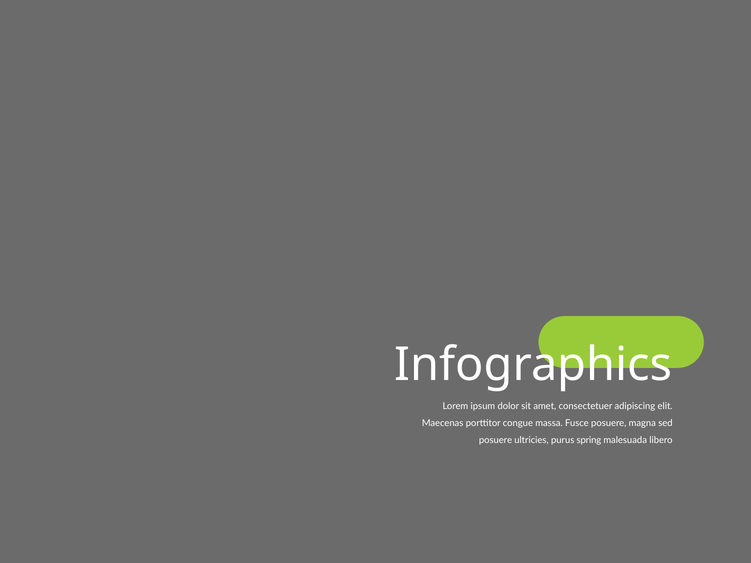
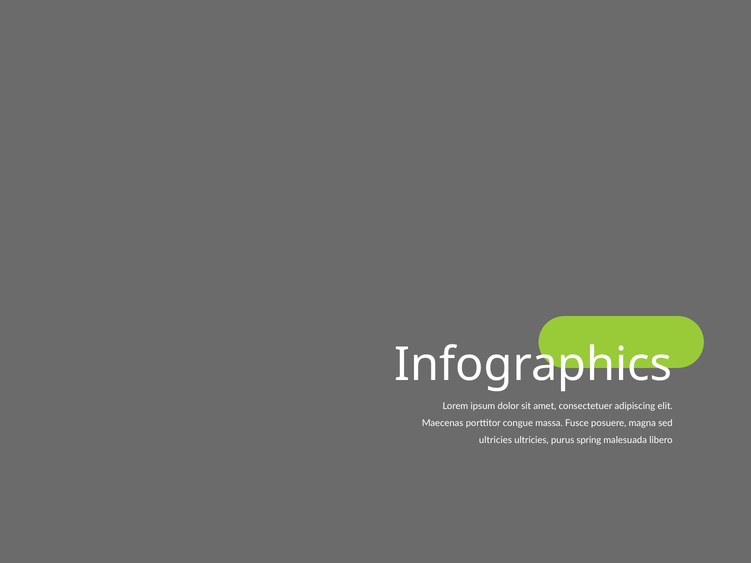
posuere at (496, 440): posuere -> ultricies
